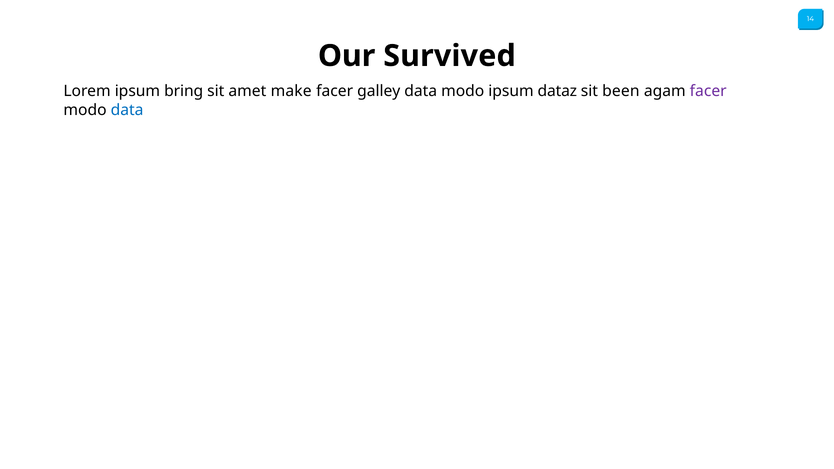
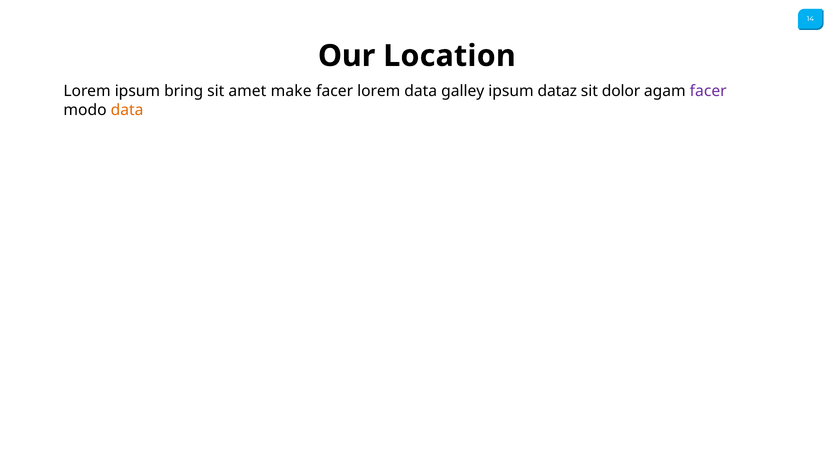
Survived: Survived -> Location
facer galley: galley -> lorem
data modo: modo -> galley
been: been -> dolor
data at (127, 110) colour: blue -> orange
